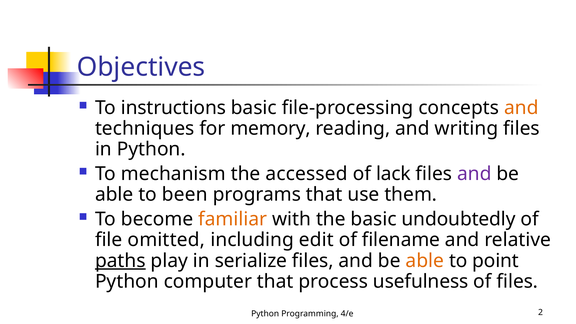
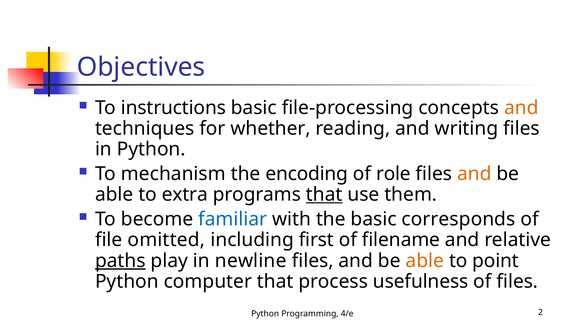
memory: memory -> whether
accessed: accessed -> encoding
lack: lack -> role
and at (474, 174) colour: purple -> orange
been: been -> extra
that at (324, 195) underline: none -> present
familiar colour: orange -> blue
undoubtedly: undoubtedly -> corresponds
edit: edit -> first
serialize: serialize -> newline
